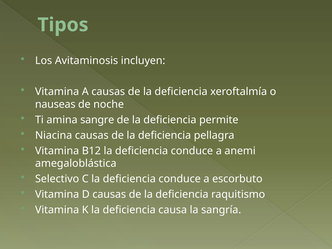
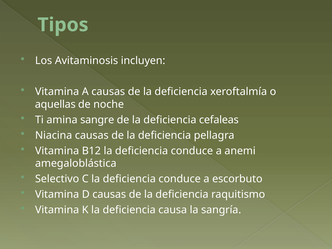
nauseas: nauseas -> aquellas
permite: permite -> cefaleas
